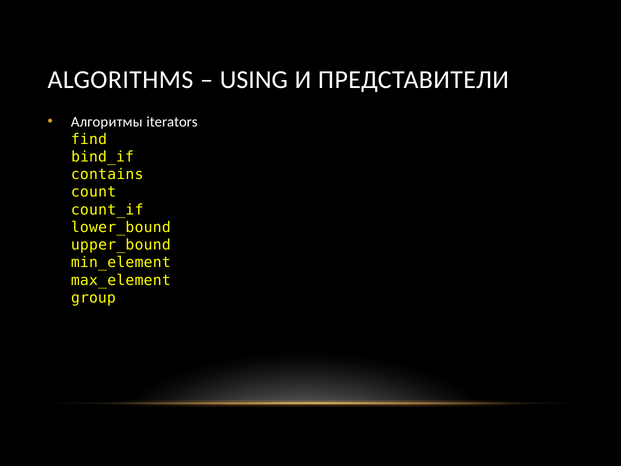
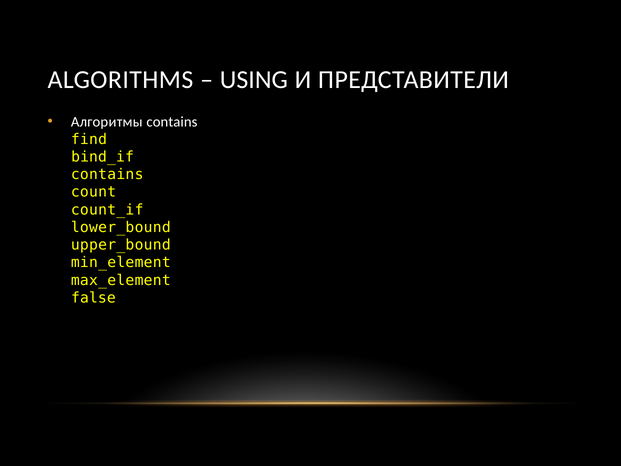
Алгоритмы iterators: iterators -> contains
group: group -> false
